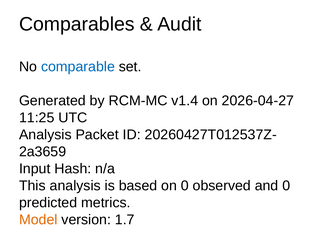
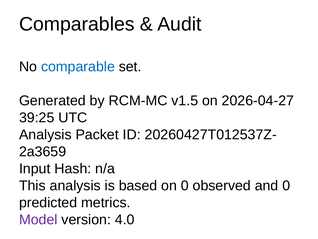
v1.4: v1.4 -> v1.5
11:25: 11:25 -> 39:25
Model colour: orange -> purple
1.7: 1.7 -> 4.0
